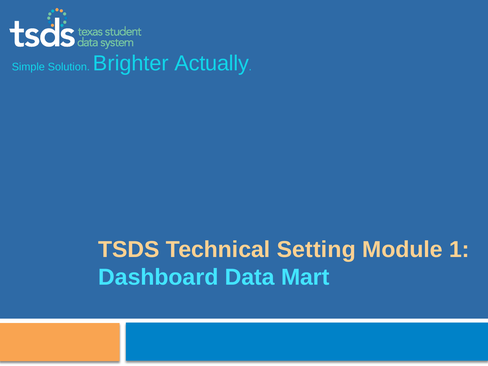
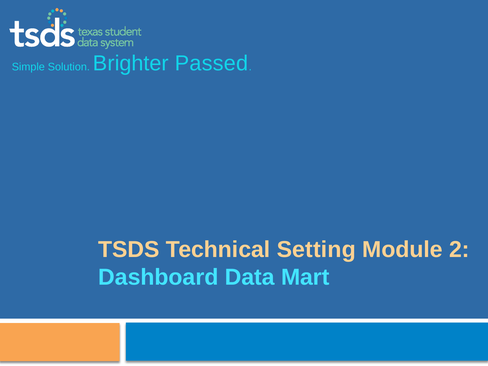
Actually: Actually -> Passed
1: 1 -> 2
